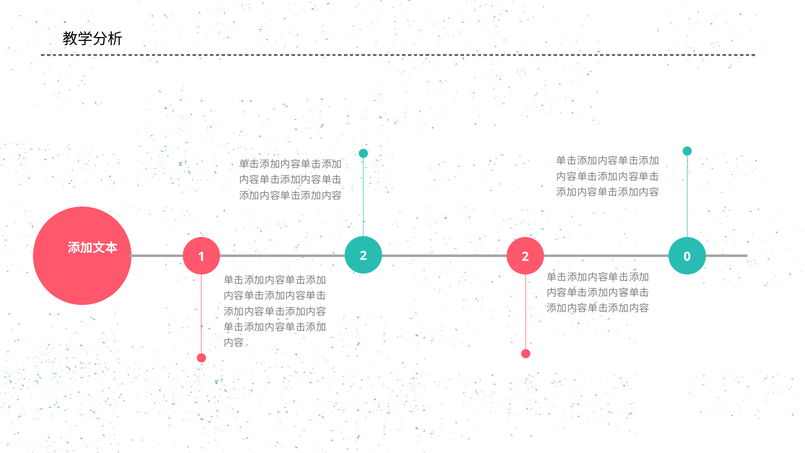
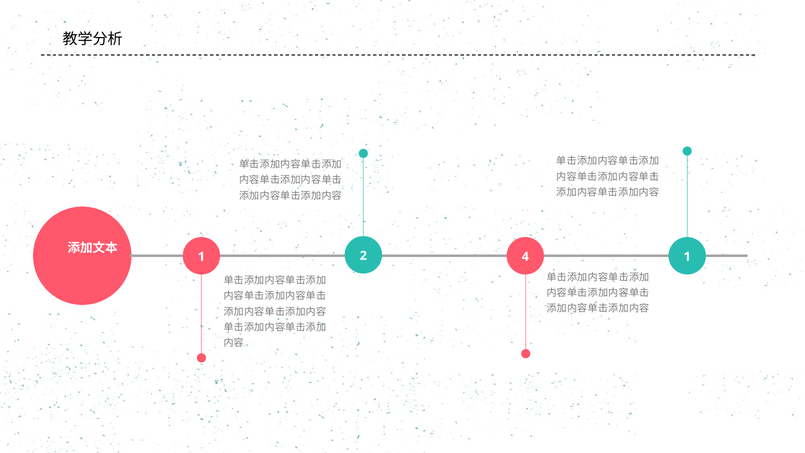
2 0: 0 -> 1
1 2: 2 -> 4
